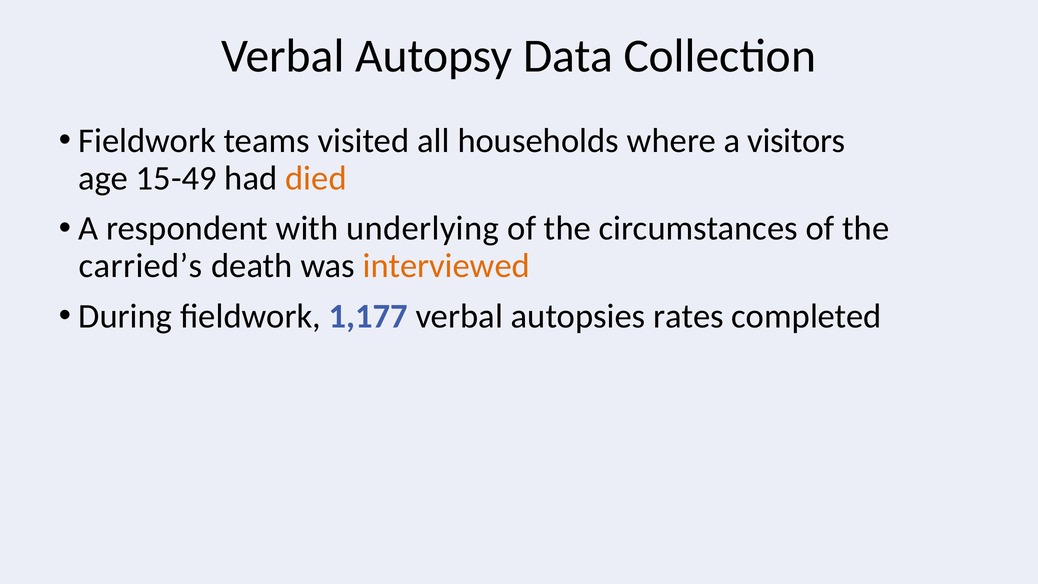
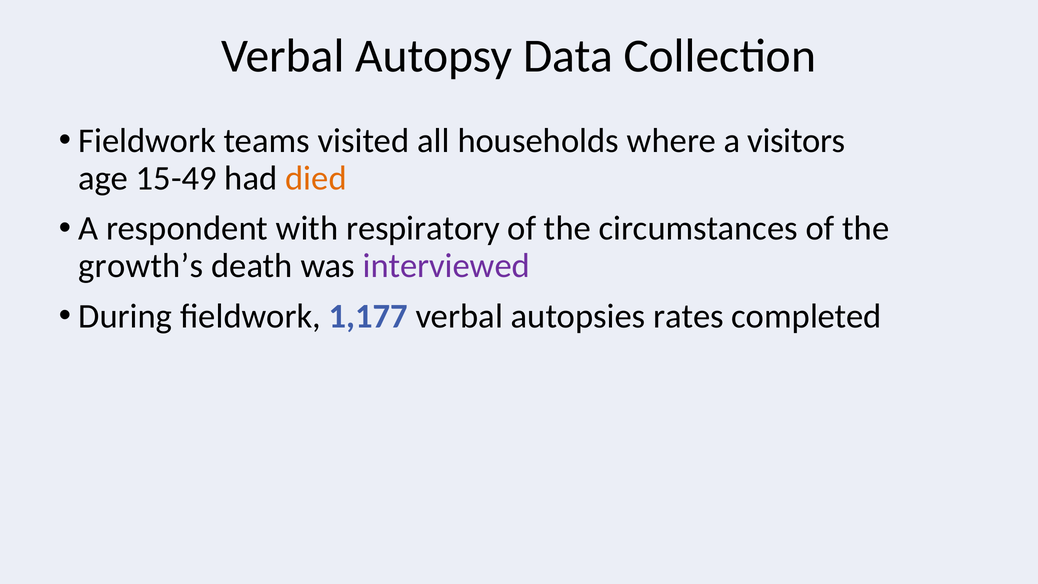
underlying: underlying -> respiratory
carried’s: carried’s -> growth’s
interviewed colour: orange -> purple
